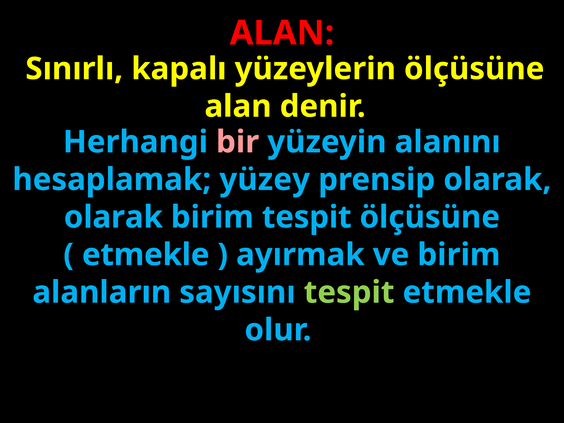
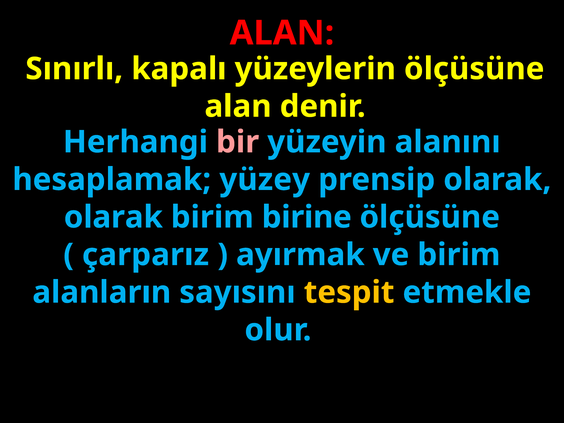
birim tespit: tespit -> birine
etmekle at (146, 255): etmekle -> çarparız
tespit at (349, 292) colour: light green -> yellow
